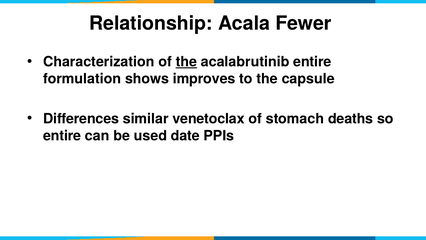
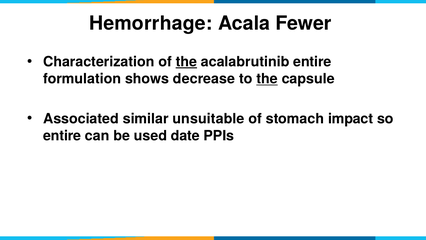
Relationship: Relationship -> Hemorrhage
improves: improves -> decrease
the at (267, 79) underline: none -> present
Differences: Differences -> Associated
venetoclax: venetoclax -> unsuitable
deaths: deaths -> impact
